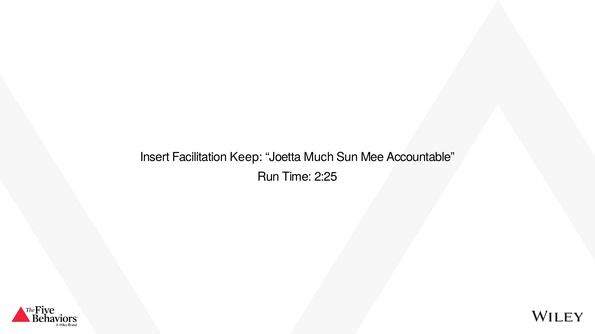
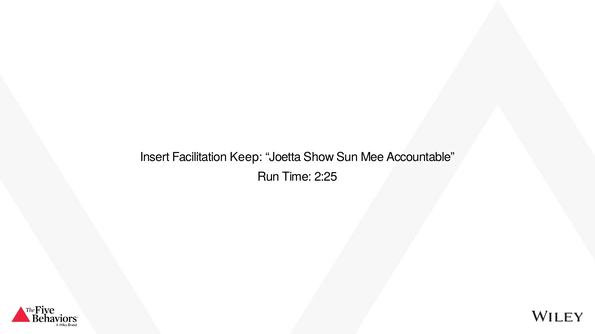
Much: Much -> Show
